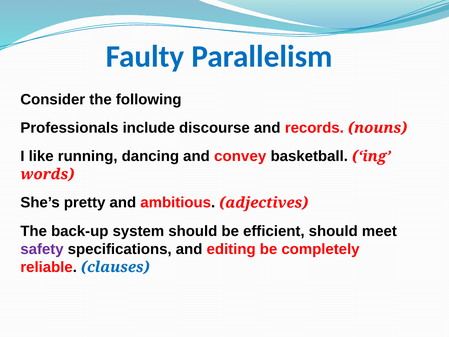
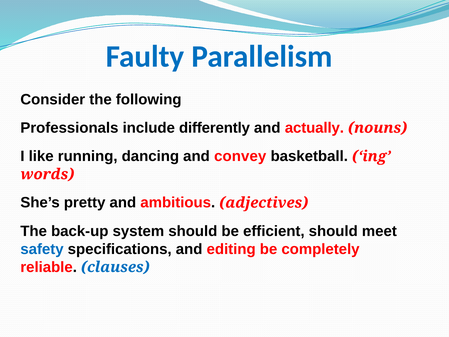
discourse: discourse -> differently
records: records -> actually
safety colour: purple -> blue
